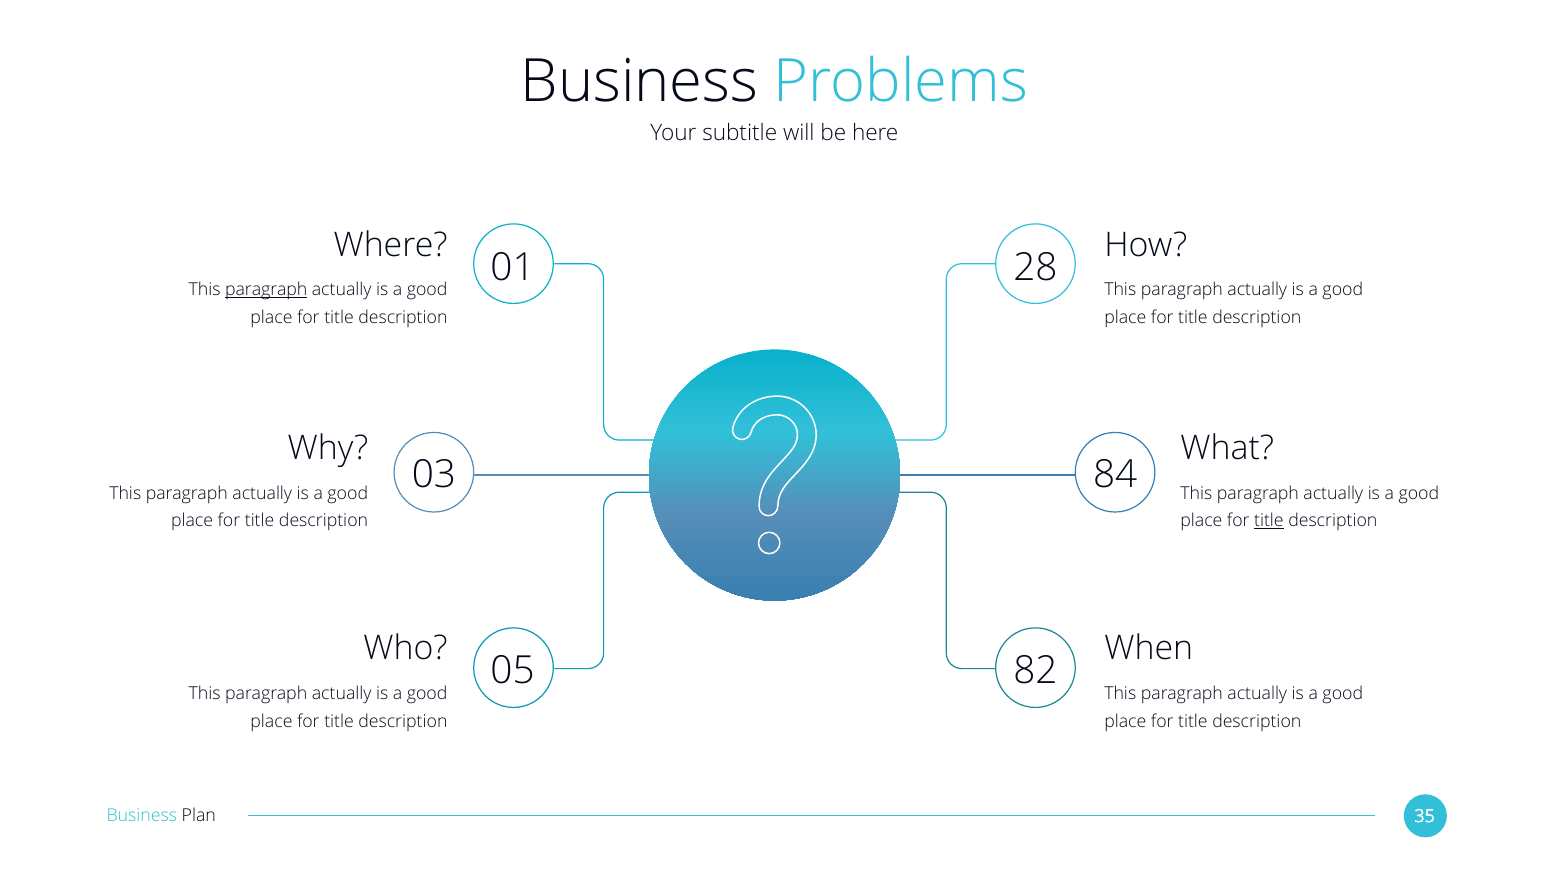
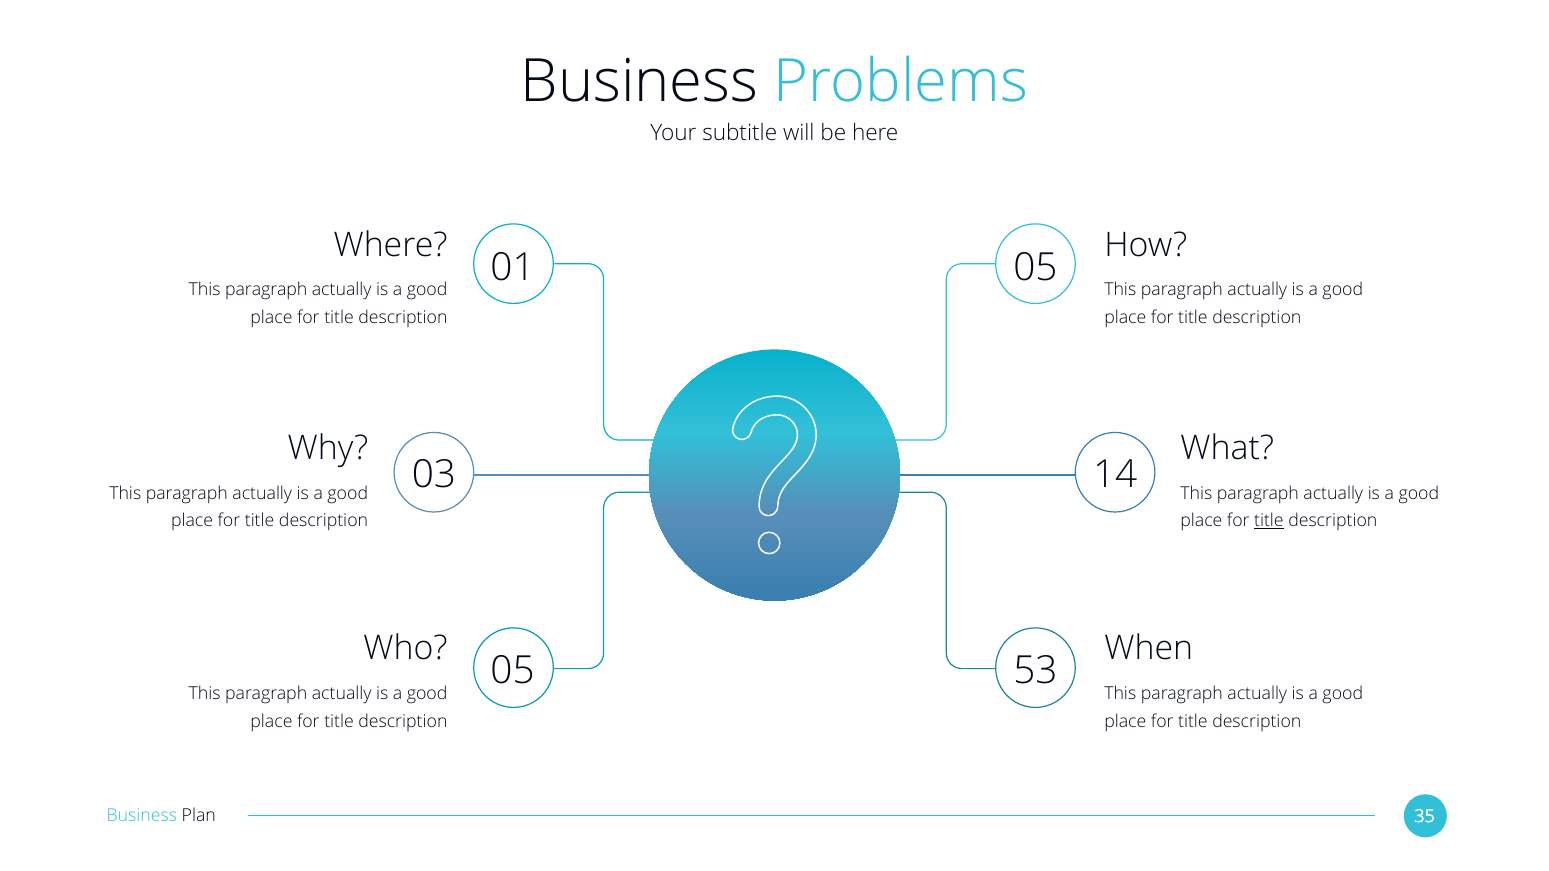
01 28: 28 -> 05
paragraph at (266, 290) underline: present -> none
84: 84 -> 14
82: 82 -> 53
